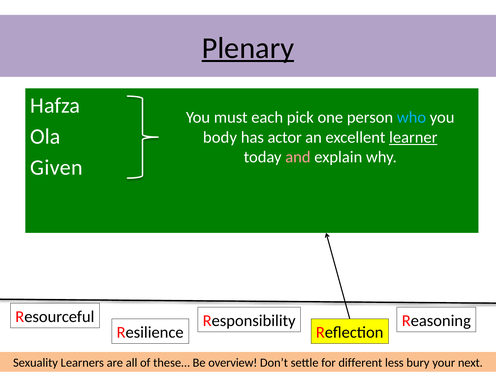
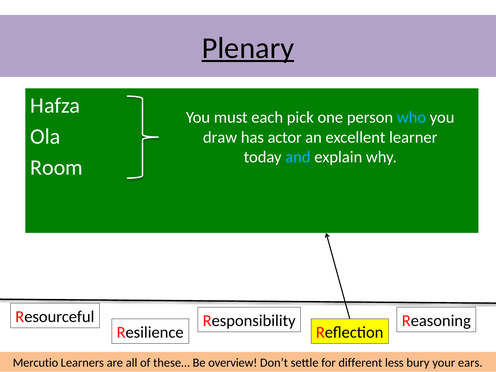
body: body -> draw
learner underline: present -> none
and colour: pink -> light blue
Given: Given -> Room
Sexuality: Sexuality -> Mercutio
next: next -> ears
